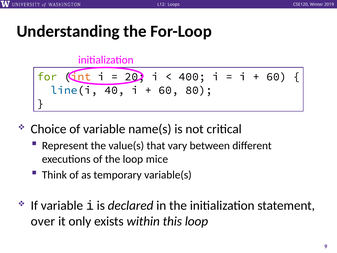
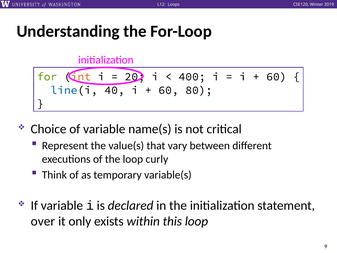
mice: mice -> curly
